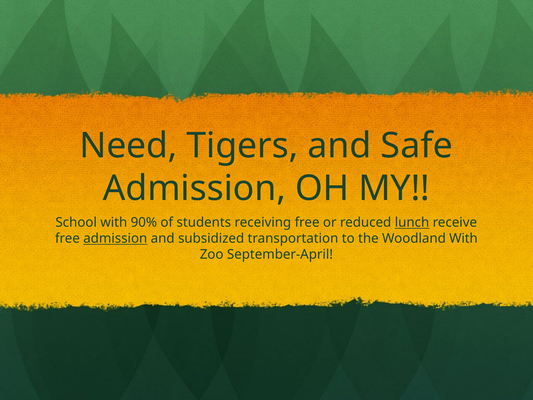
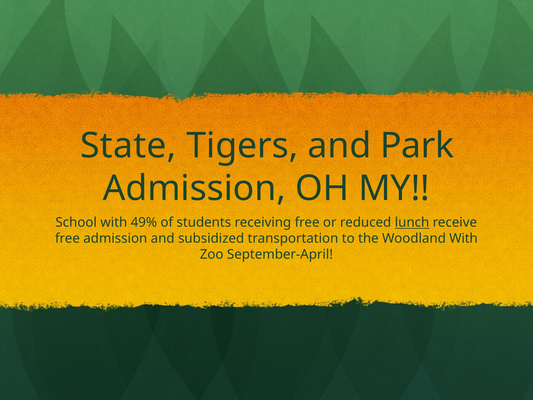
Need: Need -> State
Safe: Safe -> Park
90%: 90% -> 49%
admission at (115, 238) underline: present -> none
